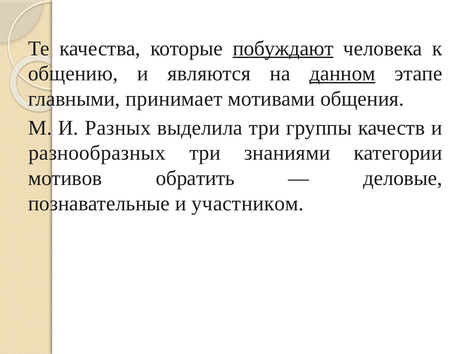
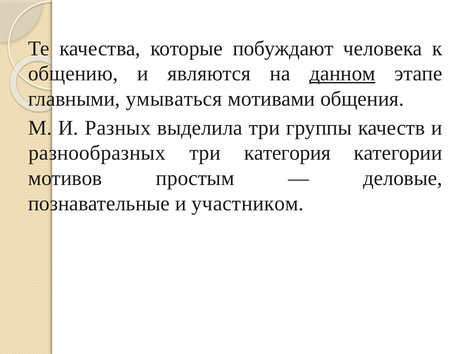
побуждают underline: present -> none
принимает: принимает -> умываться
знаниями: знаниями -> категория
обратить: обратить -> простым
